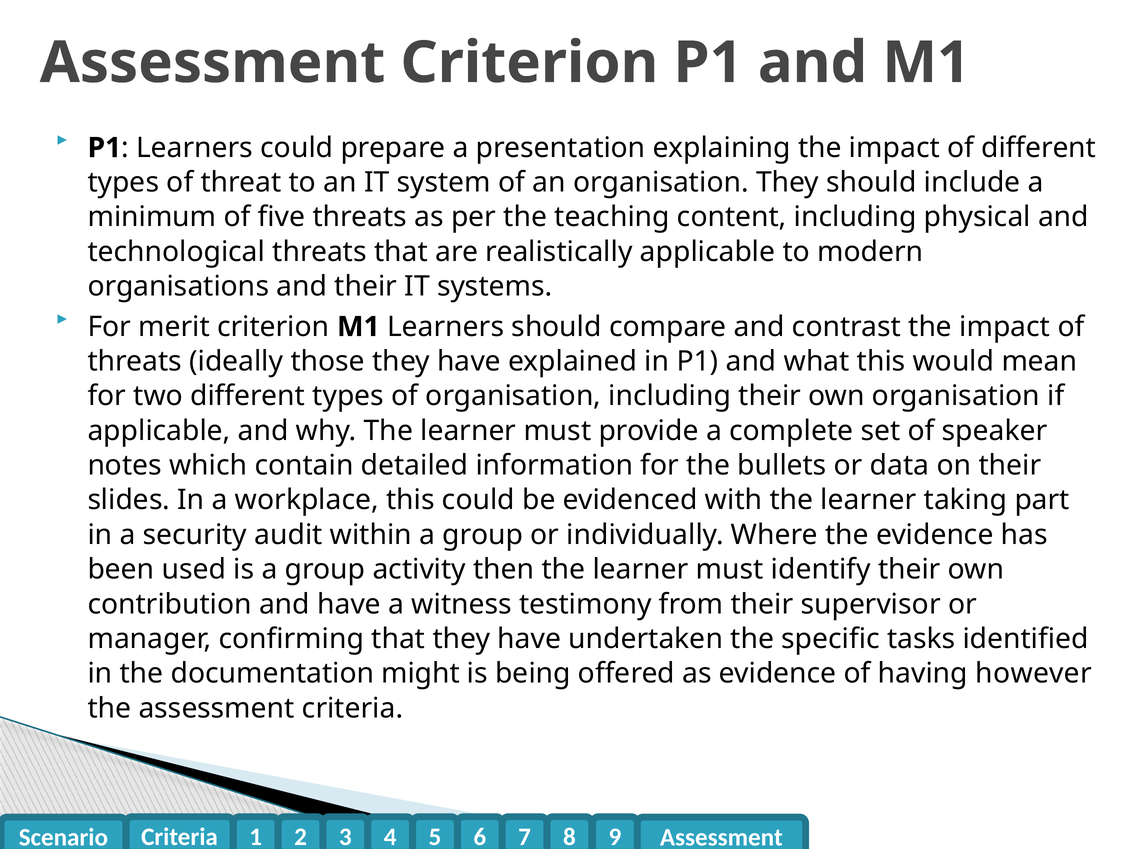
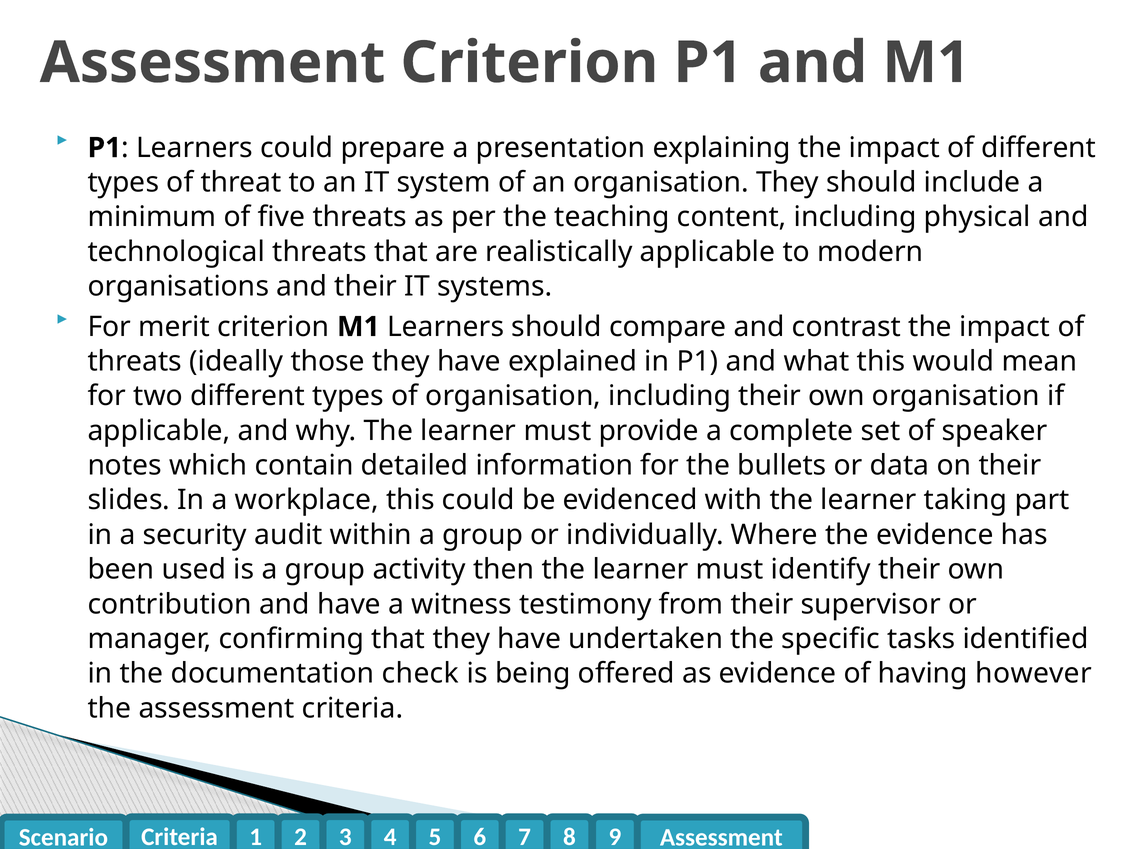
might: might -> check
